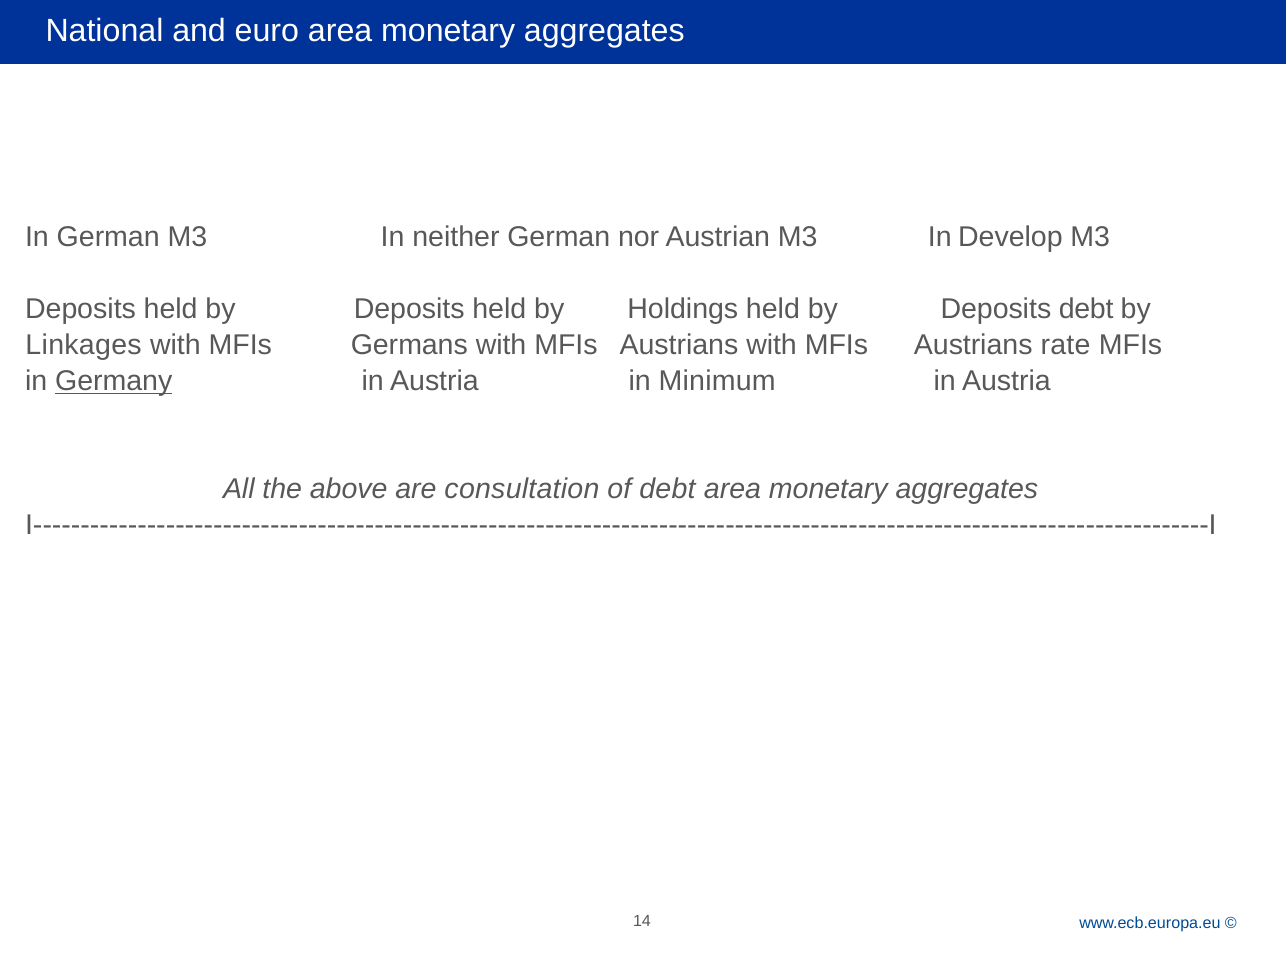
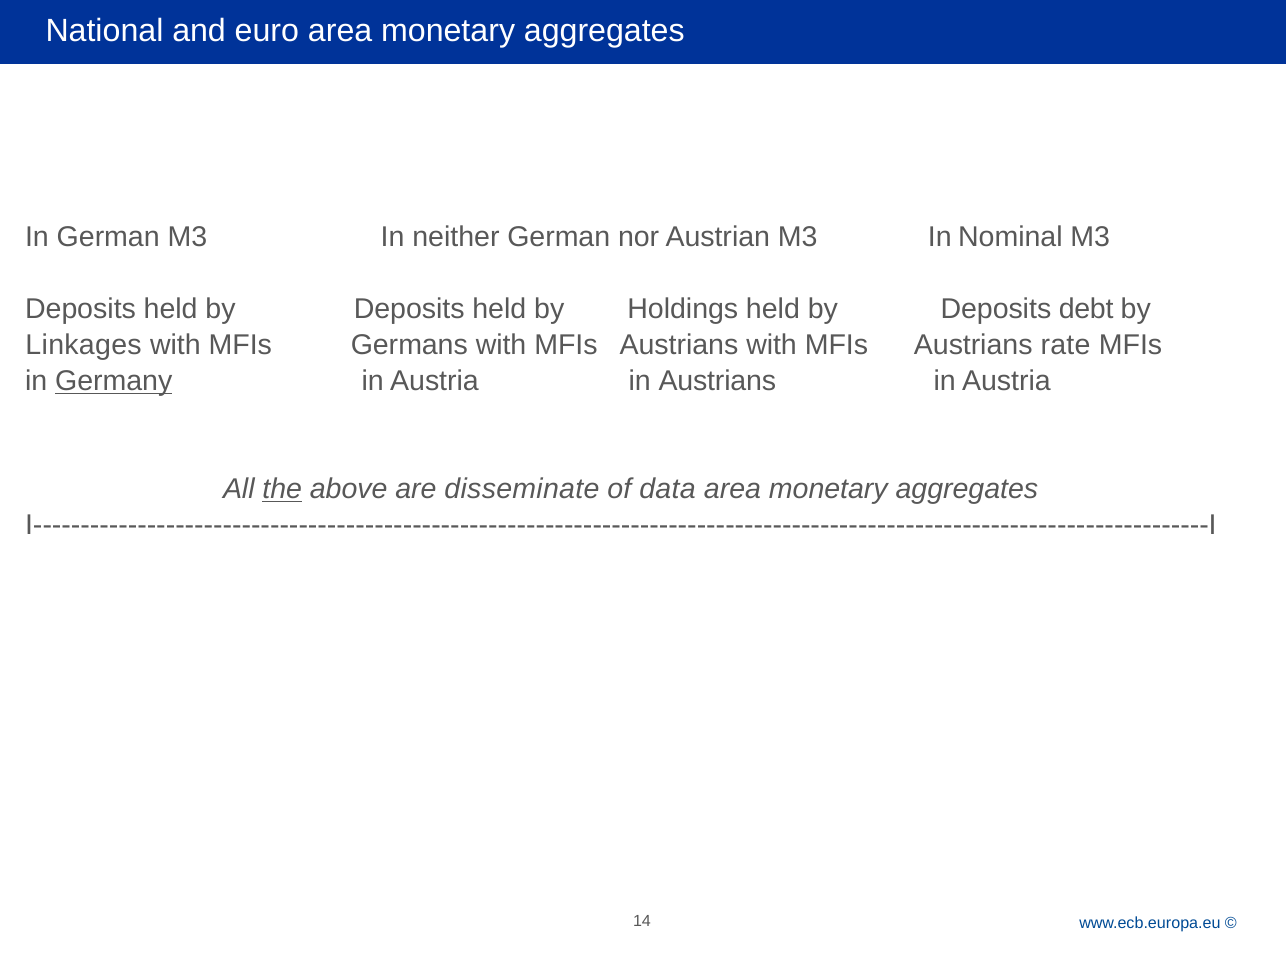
Develop: Develop -> Nominal
in Minimum: Minimum -> Austrians
the underline: none -> present
consultation: consultation -> disseminate
of debt: debt -> data
